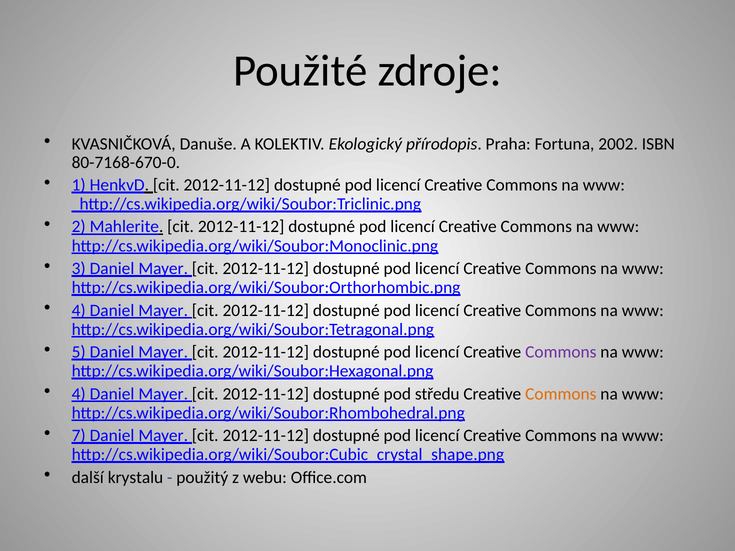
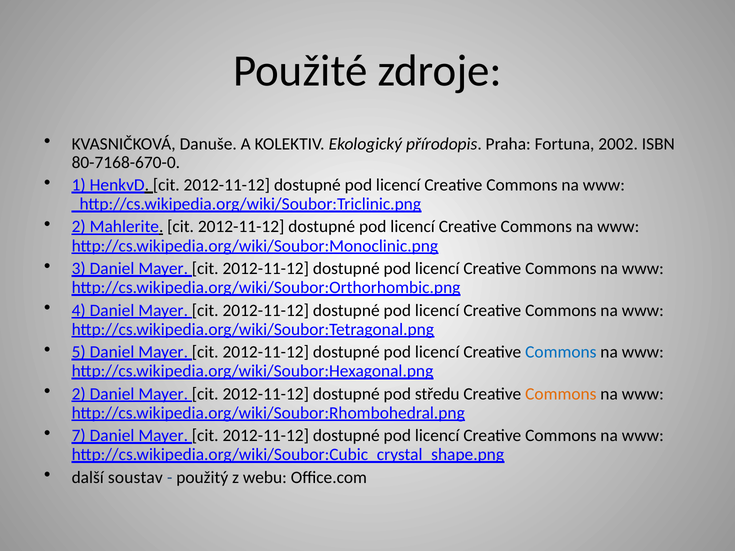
Commons at (561, 352) colour: purple -> blue
4 at (79, 394): 4 -> 2
krystalu: krystalu -> soustav
